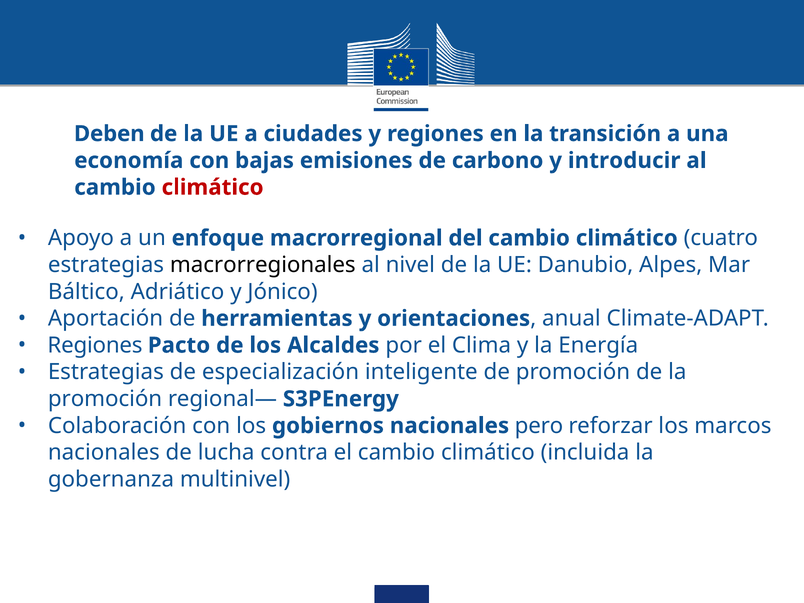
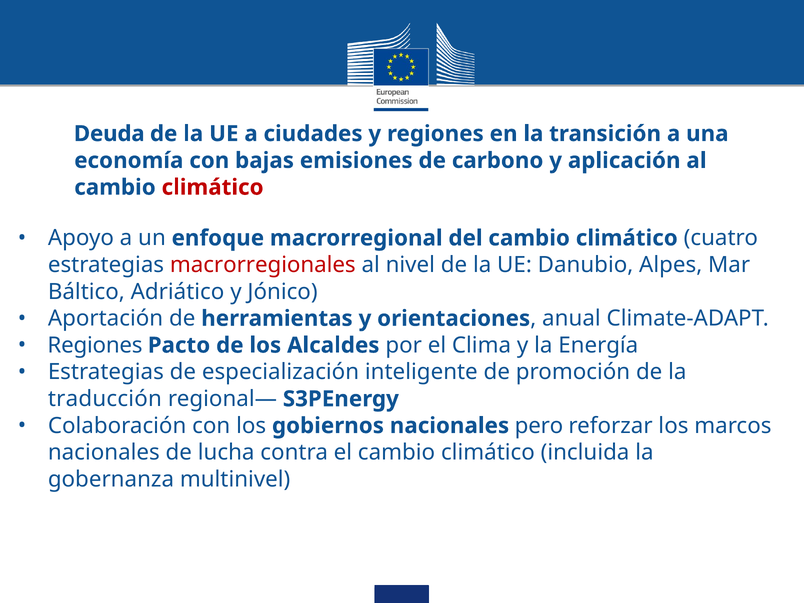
Deben: Deben -> Deuda
introducir: introducir -> aplicación
macrorregionales colour: black -> red
promoción at (105, 399): promoción -> traducción
